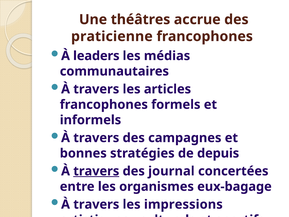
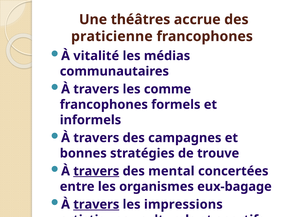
leaders: leaders -> vitalité
articles: articles -> comme
depuis: depuis -> trouve
journal: journal -> mental
travers at (96, 204) underline: none -> present
